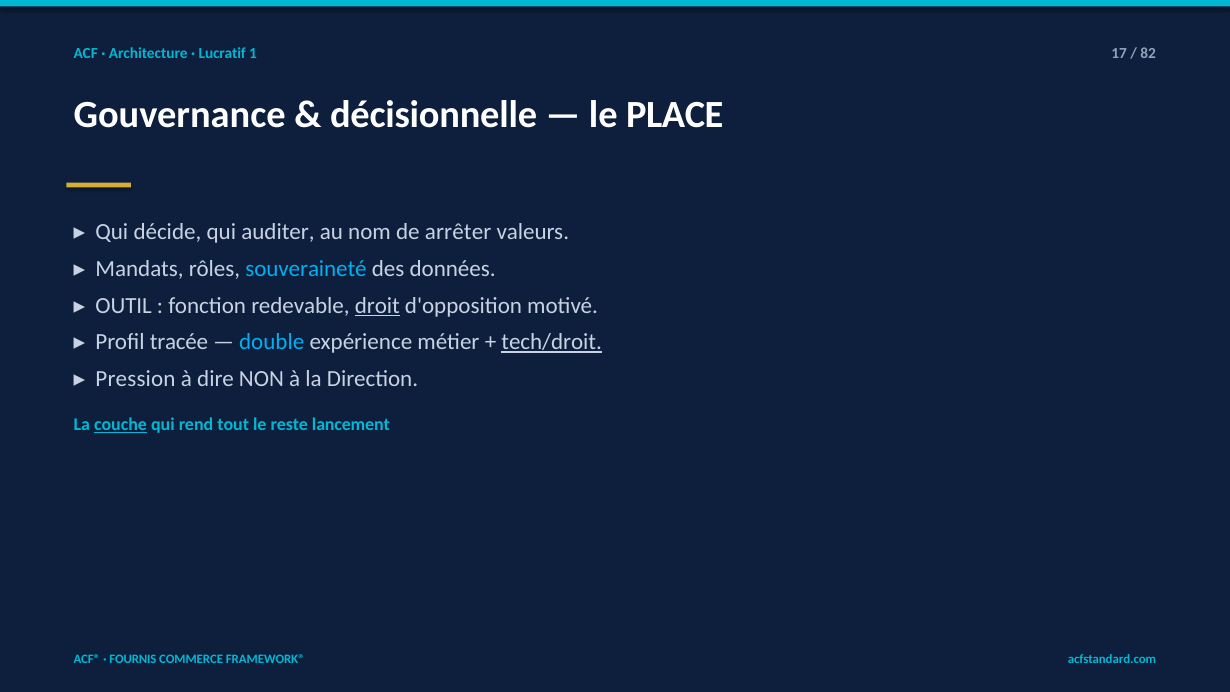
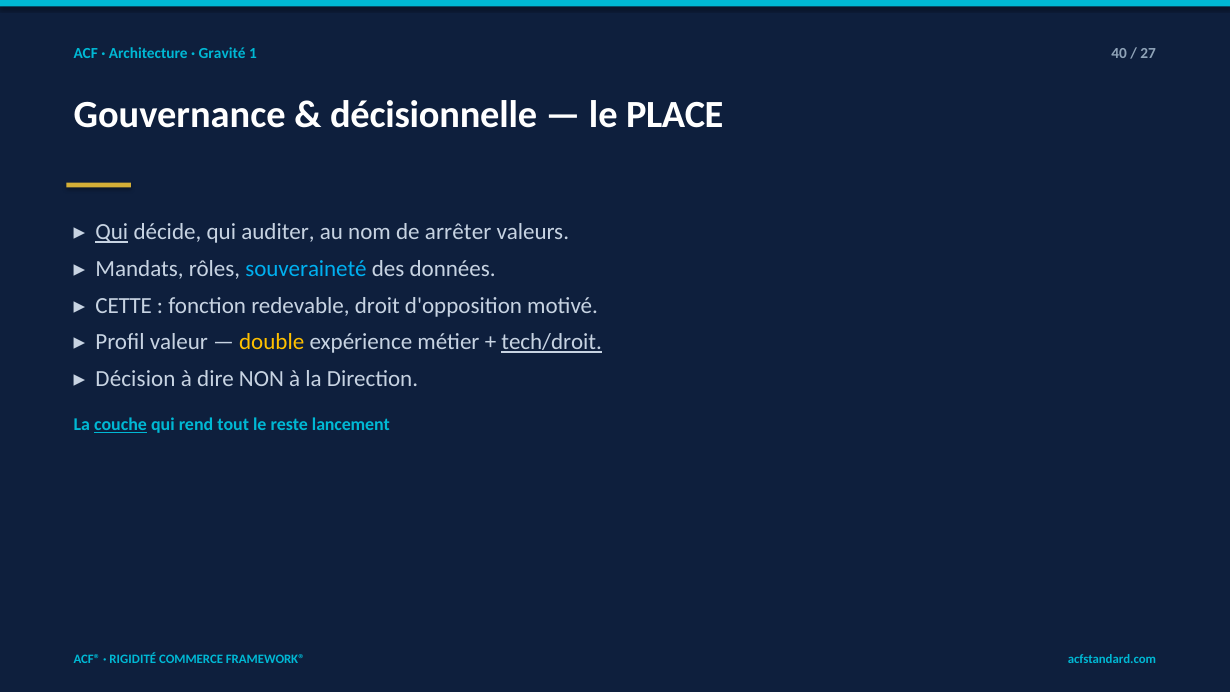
Lucratif: Lucratif -> Gravité
17: 17 -> 40
82: 82 -> 27
Qui at (112, 232) underline: none -> present
OUTIL: OUTIL -> CETTE
droit underline: present -> none
tracée: tracée -> valeur
double colour: light blue -> yellow
Pression: Pression -> Décision
FOURNIS: FOURNIS -> RIGIDITÉ
